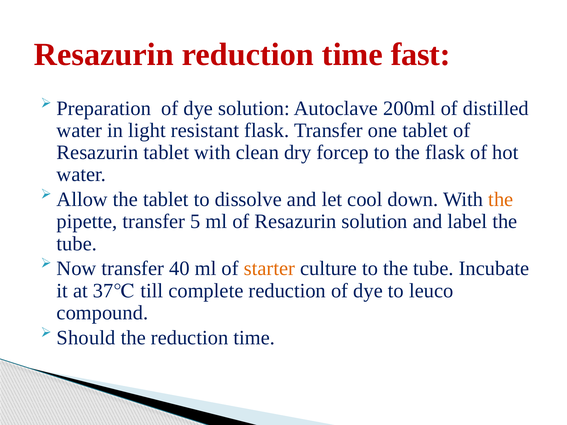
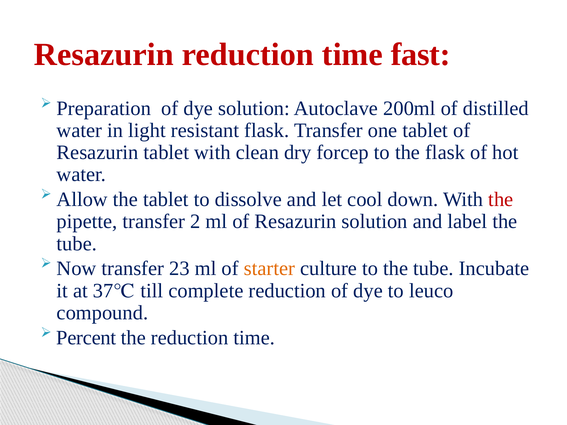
the at (501, 200) colour: orange -> red
5: 5 -> 2
40: 40 -> 23
Should: Should -> Percent
